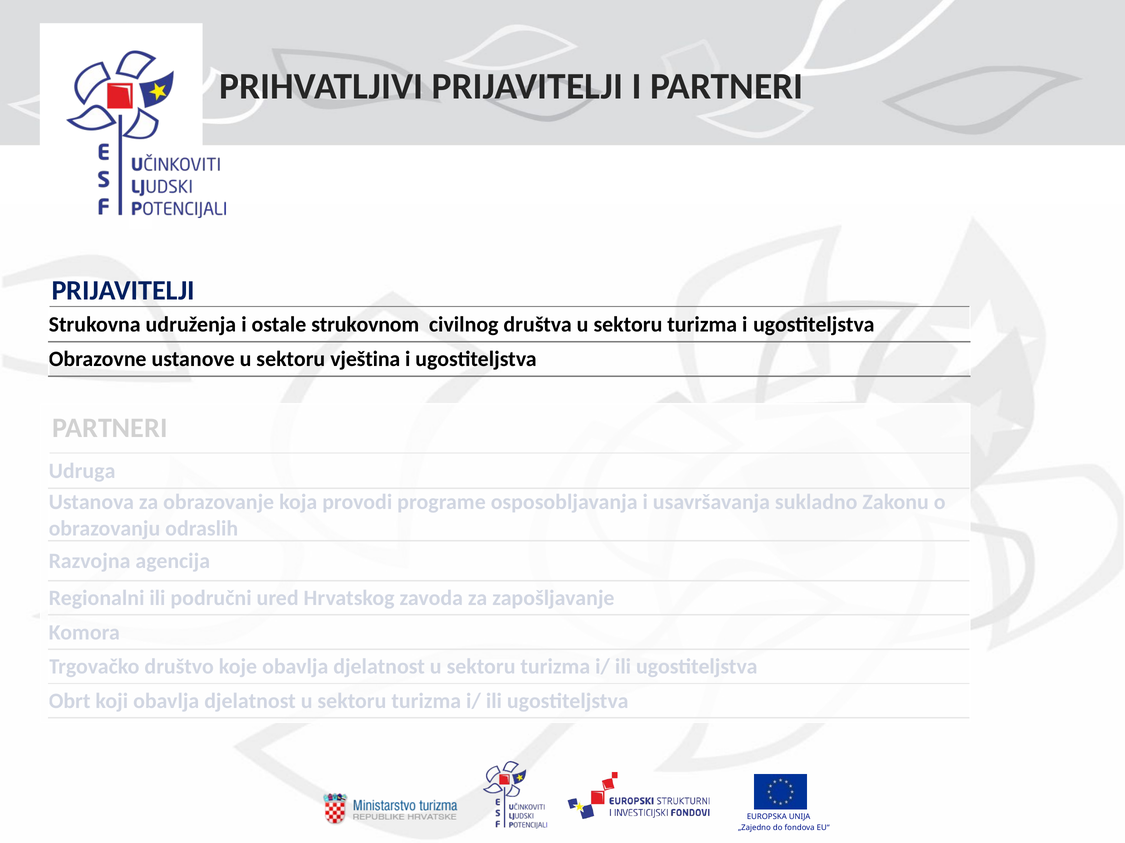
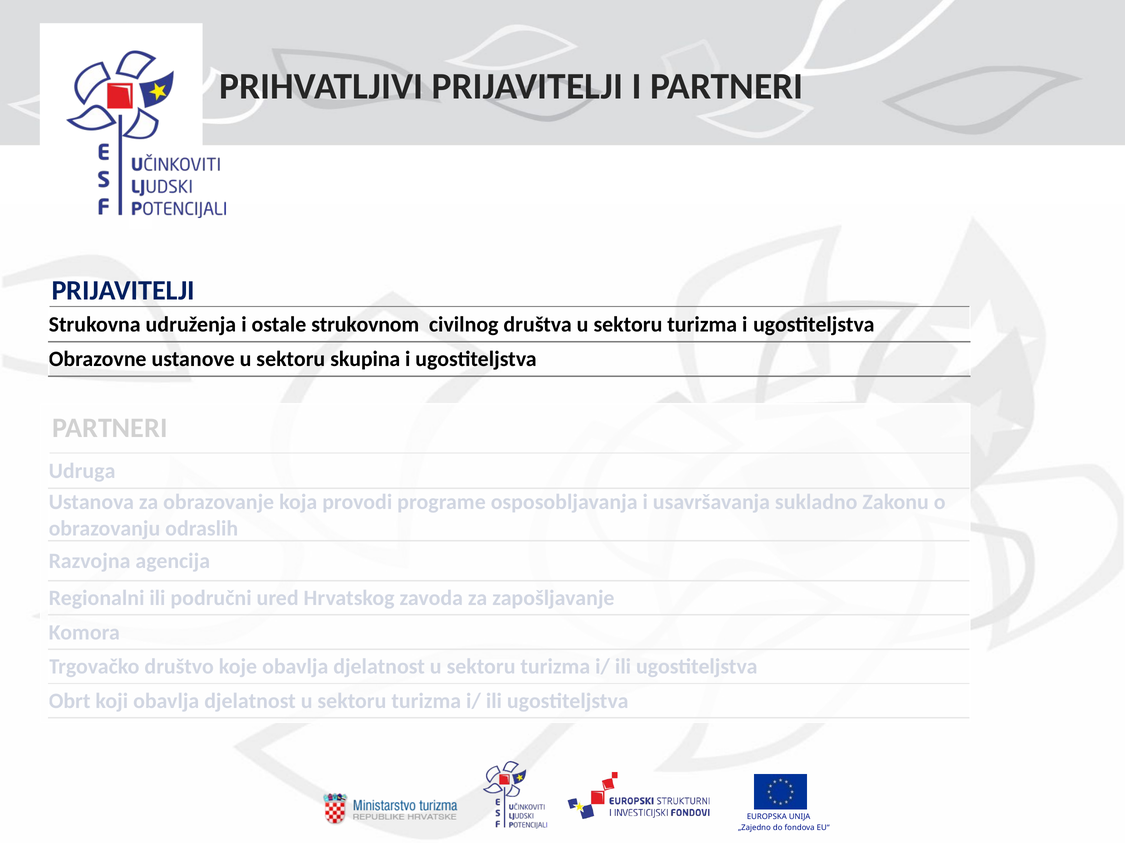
vještina: vještina -> skupina
